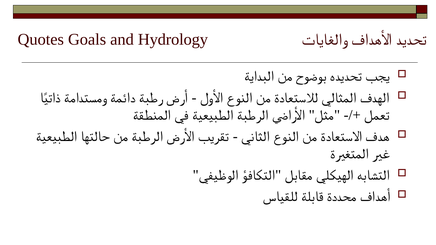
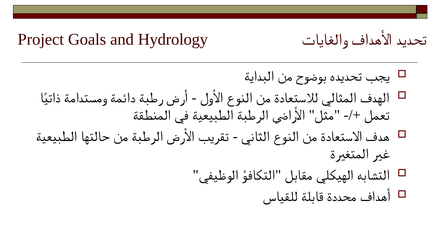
Quotes: Quotes -> Project
